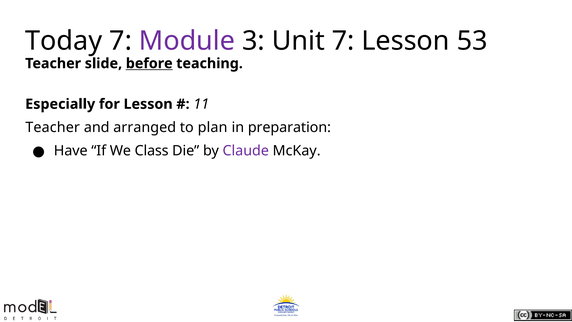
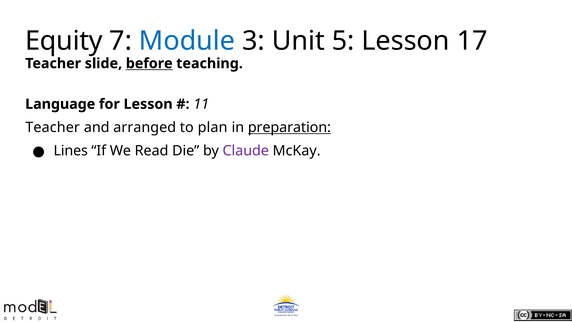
Today: Today -> Equity
Module colour: purple -> blue
Unit 7: 7 -> 5
53: 53 -> 17
Especially: Especially -> Language
preparation underline: none -> present
Have: Have -> Lines
Class: Class -> Read
